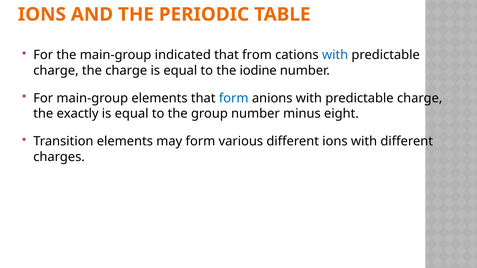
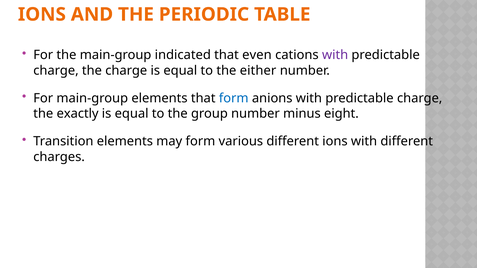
from: from -> even
with at (335, 55) colour: blue -> purple
iodine: iodine -> either
